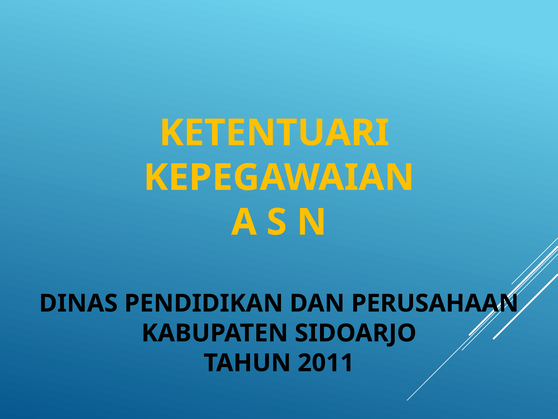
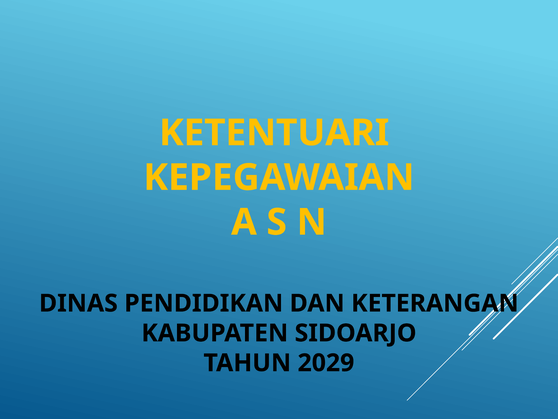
PERUSAHAAN: PERUSAHAAN -> KETERANGAN
2011: 2011 -> 2029
